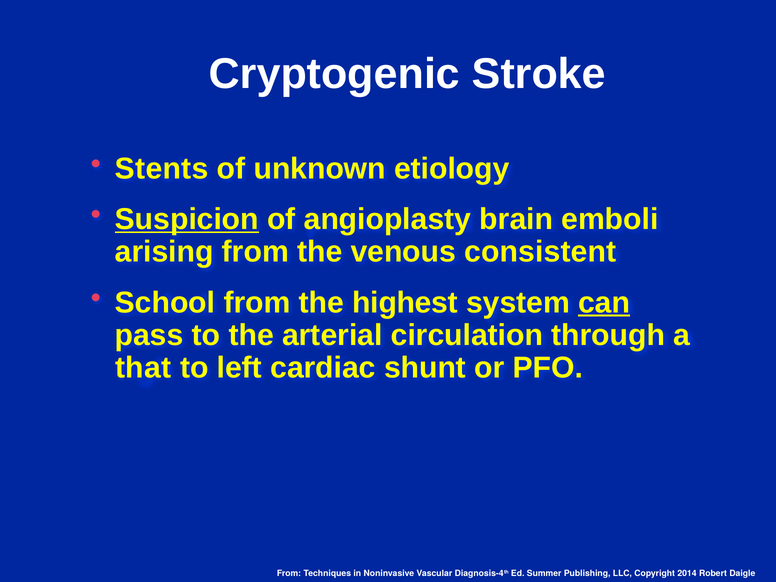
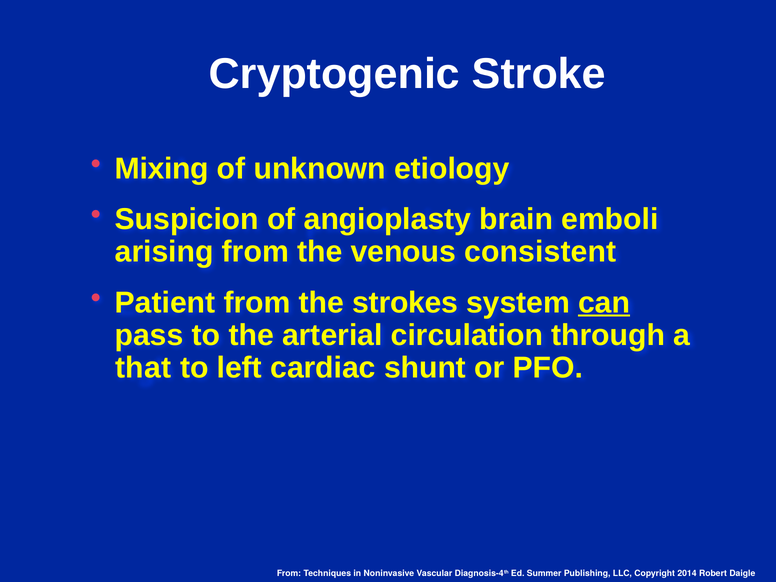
Stents: Stents -> Mixing
Suspicion underline: present -> none
School: School -> Patient
highest: highest -> strokes
